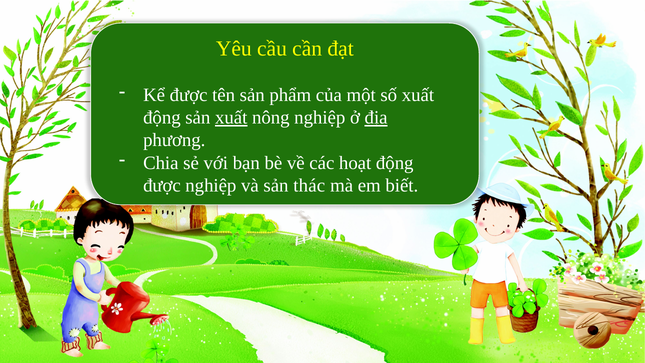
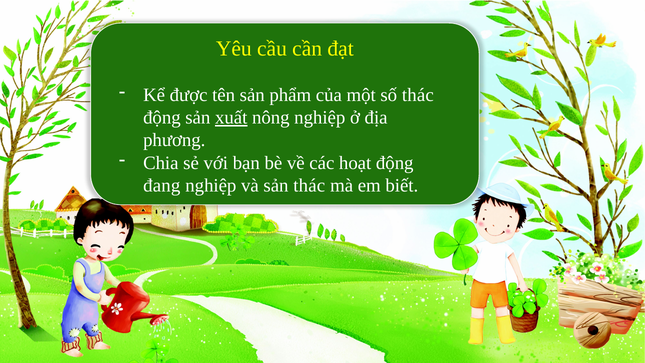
số xuất: xuất -> thác
địa underline: present -> none
được at (162, 185): được -> đang
